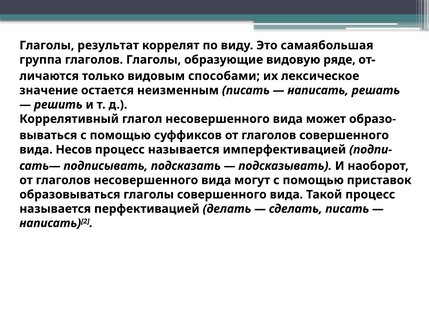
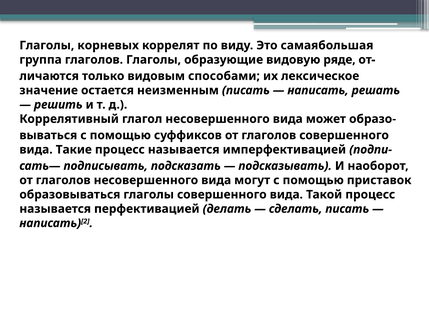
результат: результат -> корневых
Несов: Несов -> Такие
